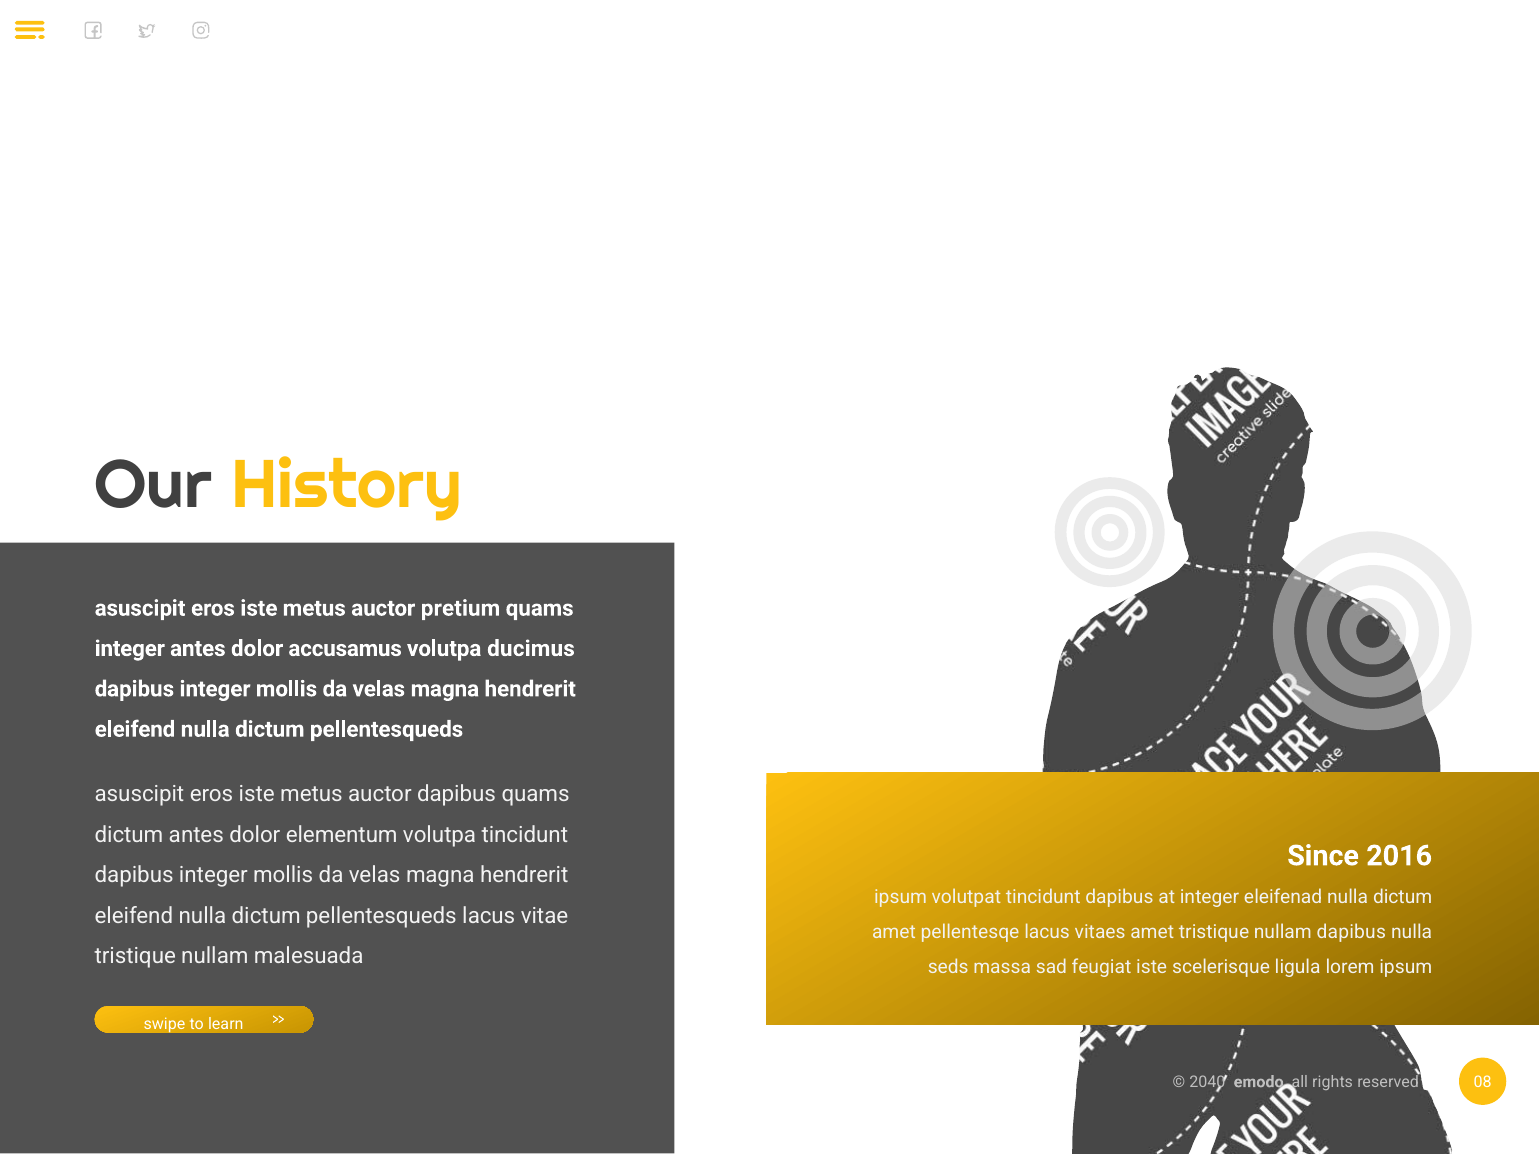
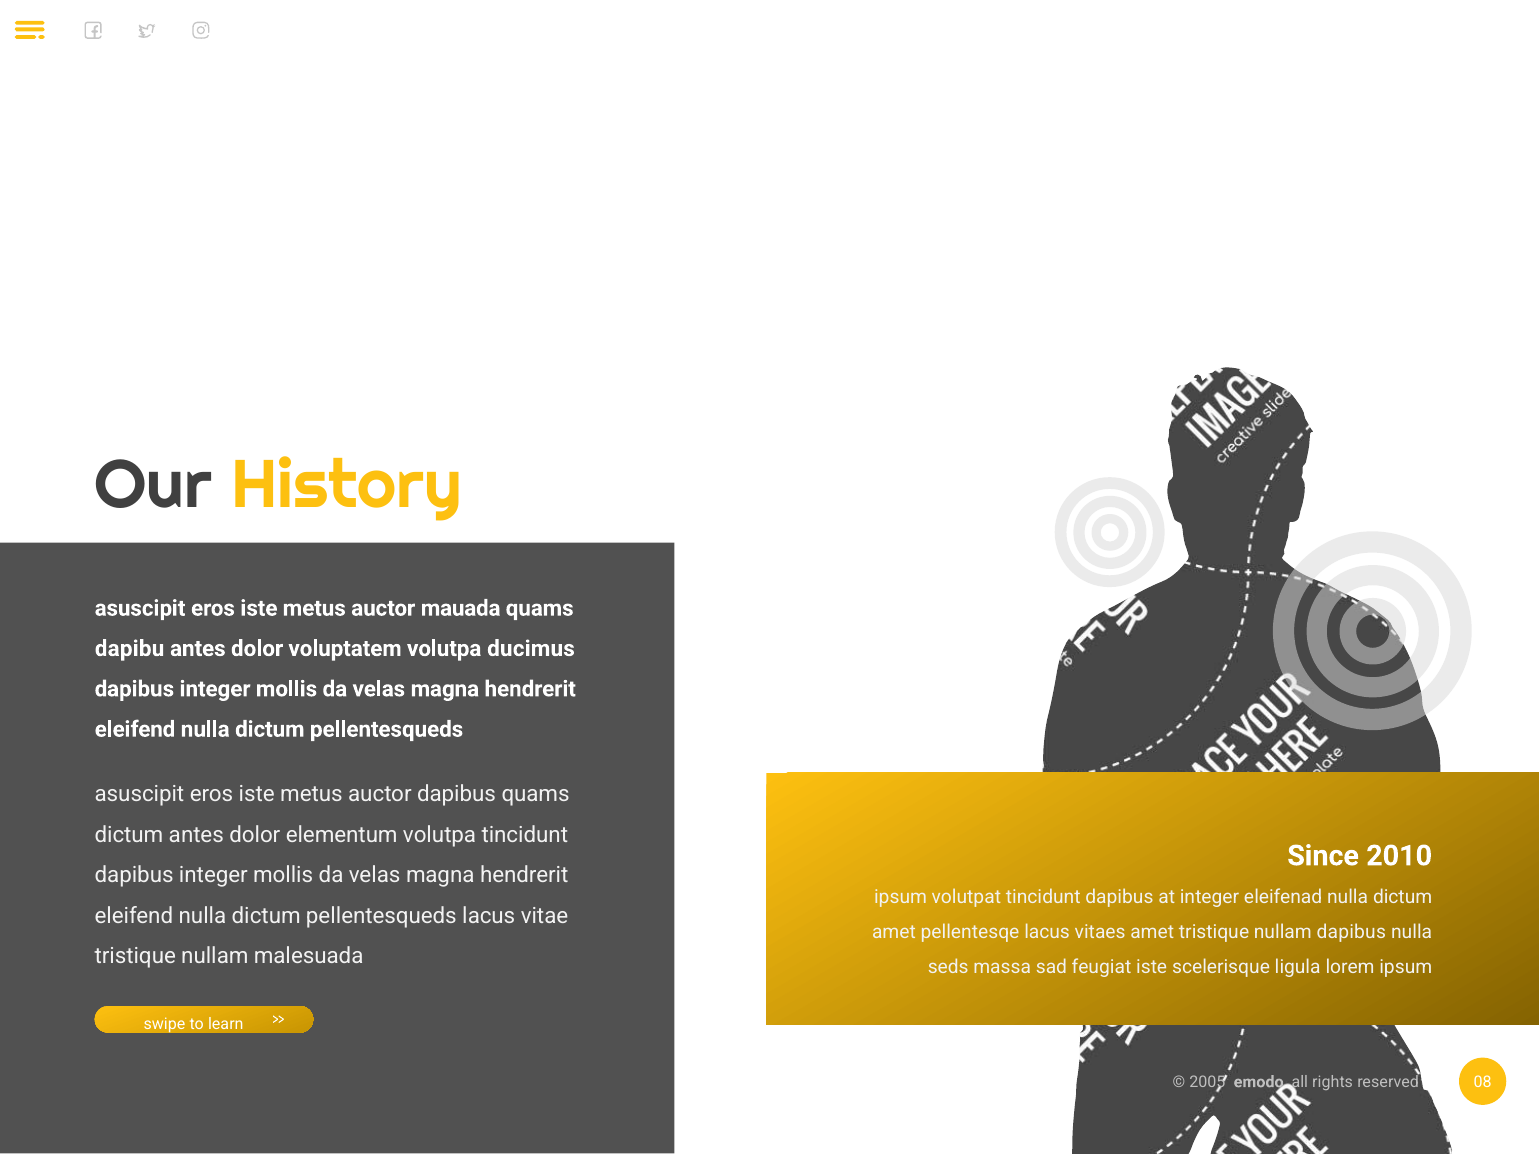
pretium: pretium -> mauada
integer at (130, 649): integer -> dapibu
accusamus: accusamus -> voluptatem
2016: 2016 -> 2010
2040: 2040 -> 2005
